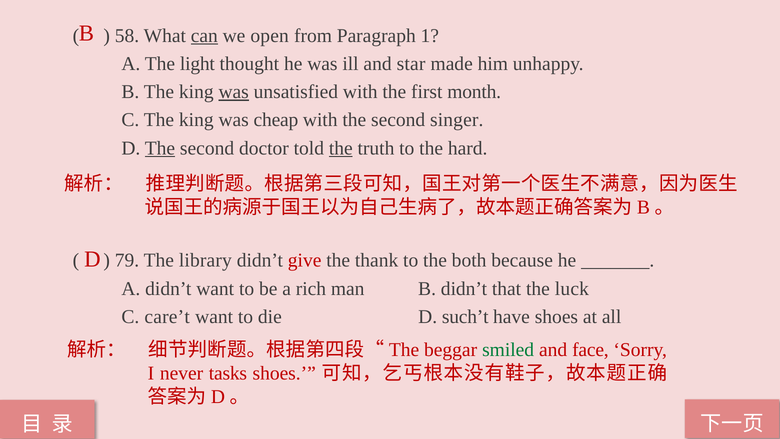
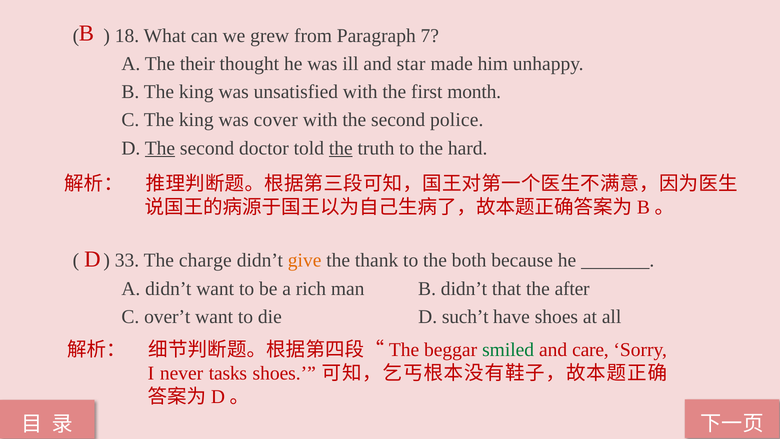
58: 58 -> 18
can underline: present -> none
open: open -> grew
1: 1 -> 7
light: light -> their
was at (234, 92) underline: present -> none
cheap: cheap -> cover
singer: singer -> police
79: 79 -> 33
library: library -> charge
give colour: red -> orange
luck: luck -> after
care’t: care’t -> over’t
face: face -> care
